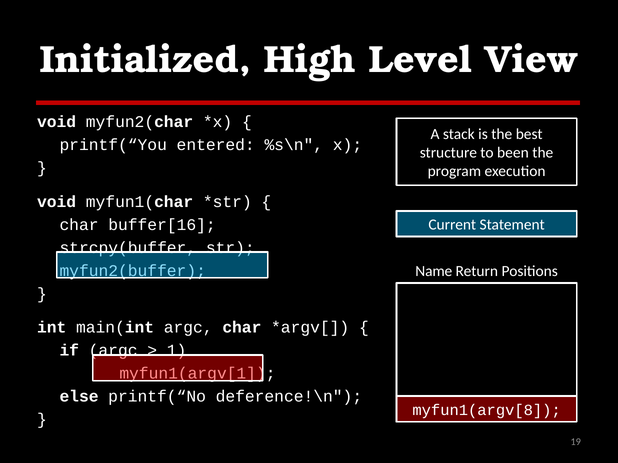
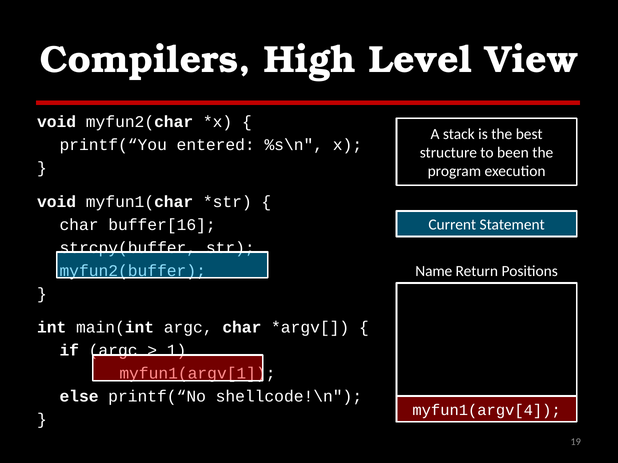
Initialized: Initialized -> Compilers
deference!\n: deference!\n -> shellcode!\n
myfun1(argv[8: myfun1(argv[8 -> myfun1(argv[4
